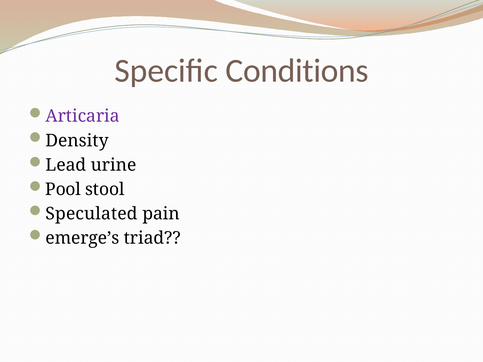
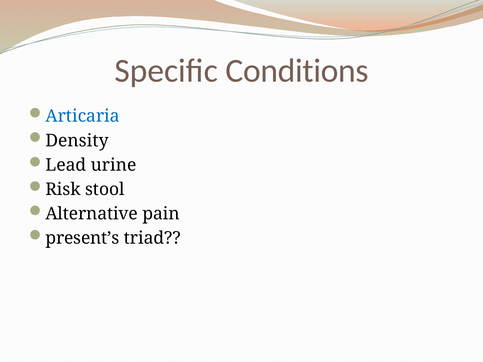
Articaria colour: purple -> blue
Pool: Pool -> Risk
Speculated: Speculated -> Alternative
emerge’s: emerge’s -> present’s
